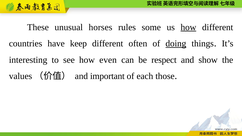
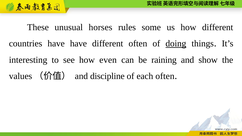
how at (188, 27) underline: present -> none
have keep: keep -> have
respect: respect -> raining
important: important -> discipline
each those: those -> often
